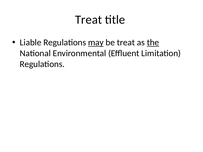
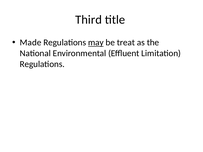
Treat at (89, 20): Treat -> Third
Liable: Liable -> Made
the underline: present -> none
